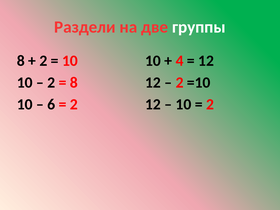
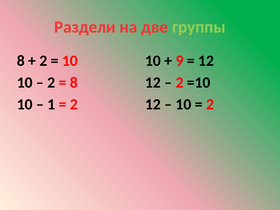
группы colour: white -> light green
4: 4 -> 9
6: 6 -> 1
